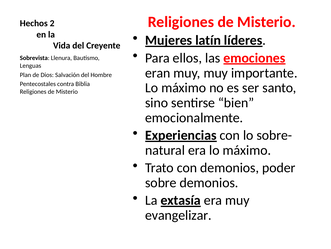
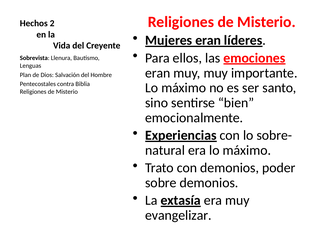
Mujeres latín: latín -> eran
